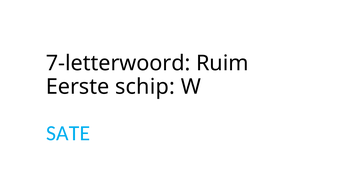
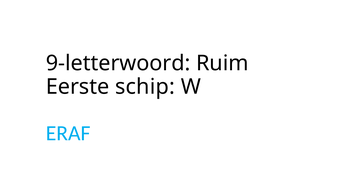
7-letterwoord: 7-letterwoord -> 9-letterwoord
SATE: SATE -> ERAF
